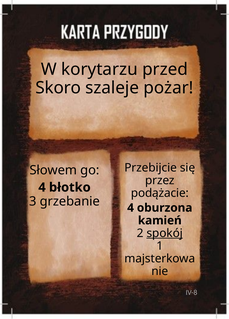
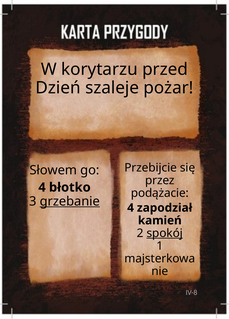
Skoro: Skoro -> Dzień
grzebanie underline: none -> present
oburzona: oburzona -> zapodział
